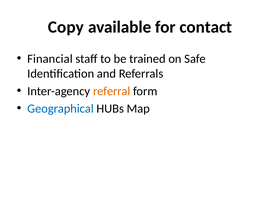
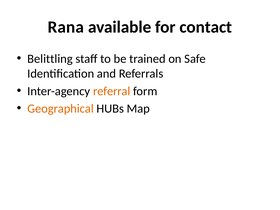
Copy: Copy -> Rana
Financial: Financial -> Belittling
Geographical colour: blue -> orange
